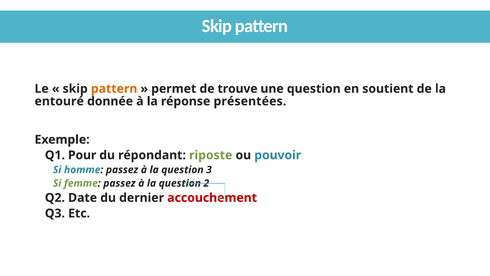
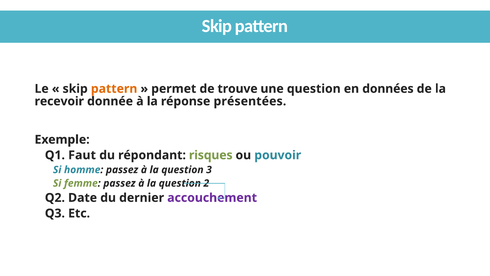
soutient: soutient -> données
entouré: entouré -> recevoir
Pour: Pour -> Faut
riposte: riposte -> risques
accouchement colour: red -> purple
